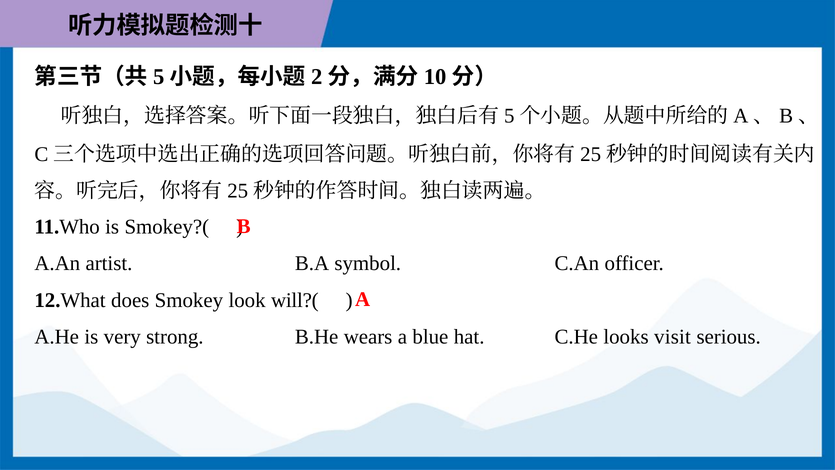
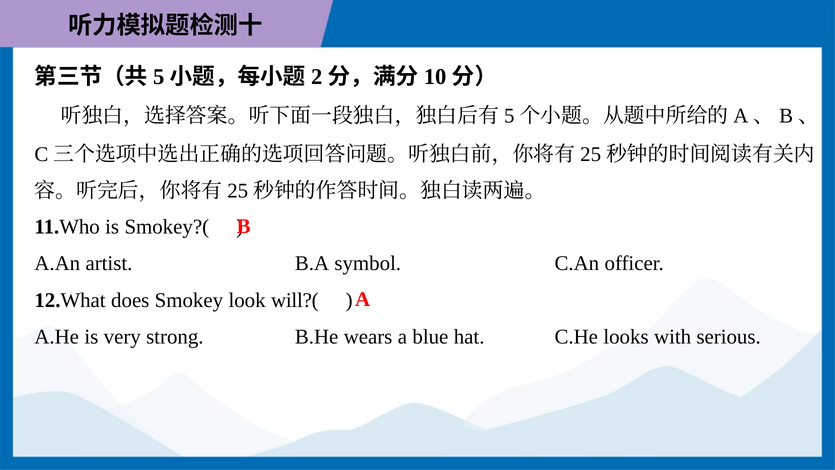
visit: visit -> with
